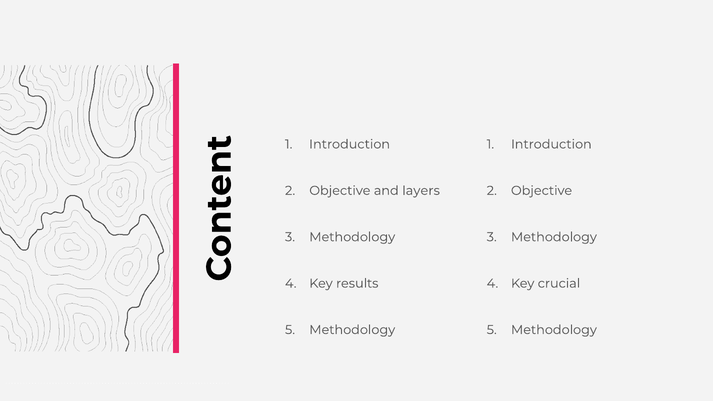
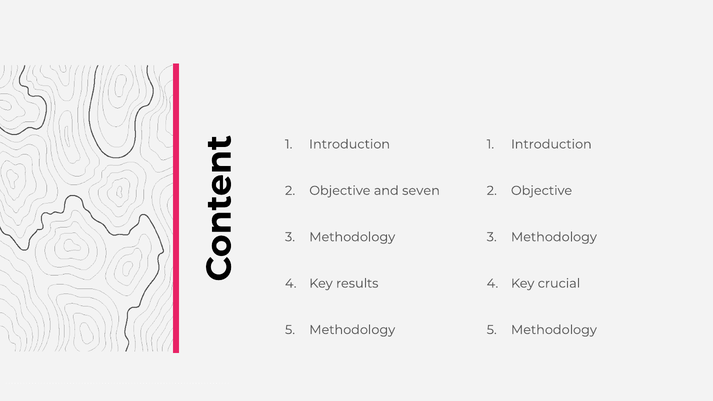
layers: layers -> seven
